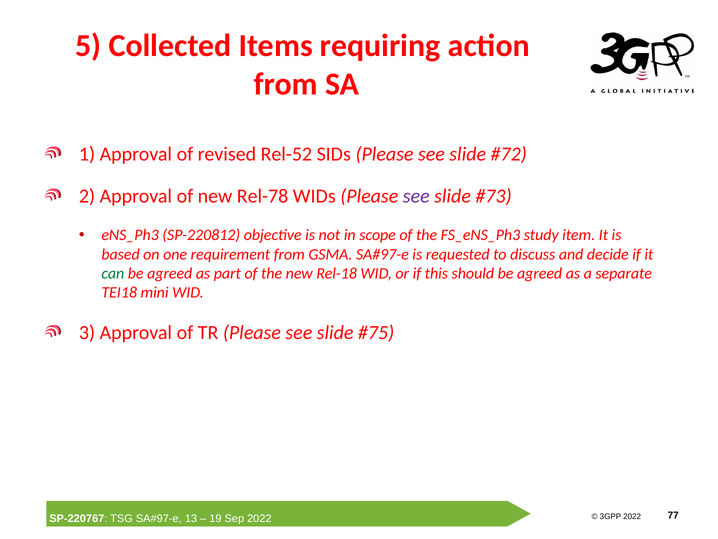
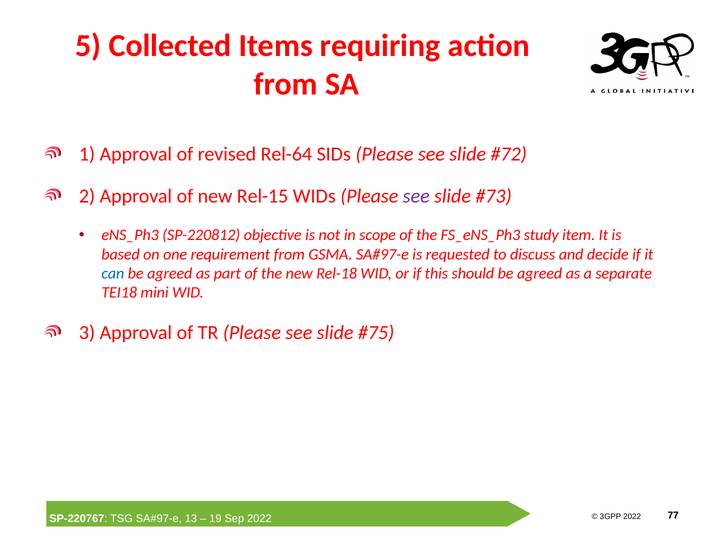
Rel-52: Rel-52 -> Rel-64
Rel-78: Rel-78 -> Rel-15
can colour: green -> blue
